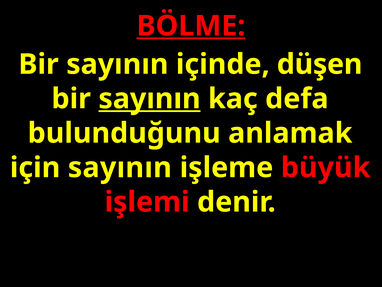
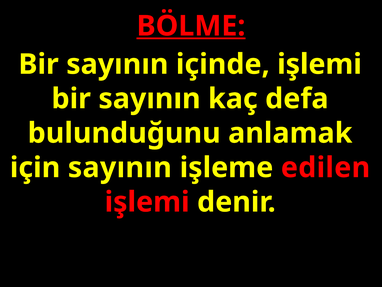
içinde düşen: düşen -> işlemi
sayının at (150, 99) underline: present -> none
büyük: büyük -> edilen
